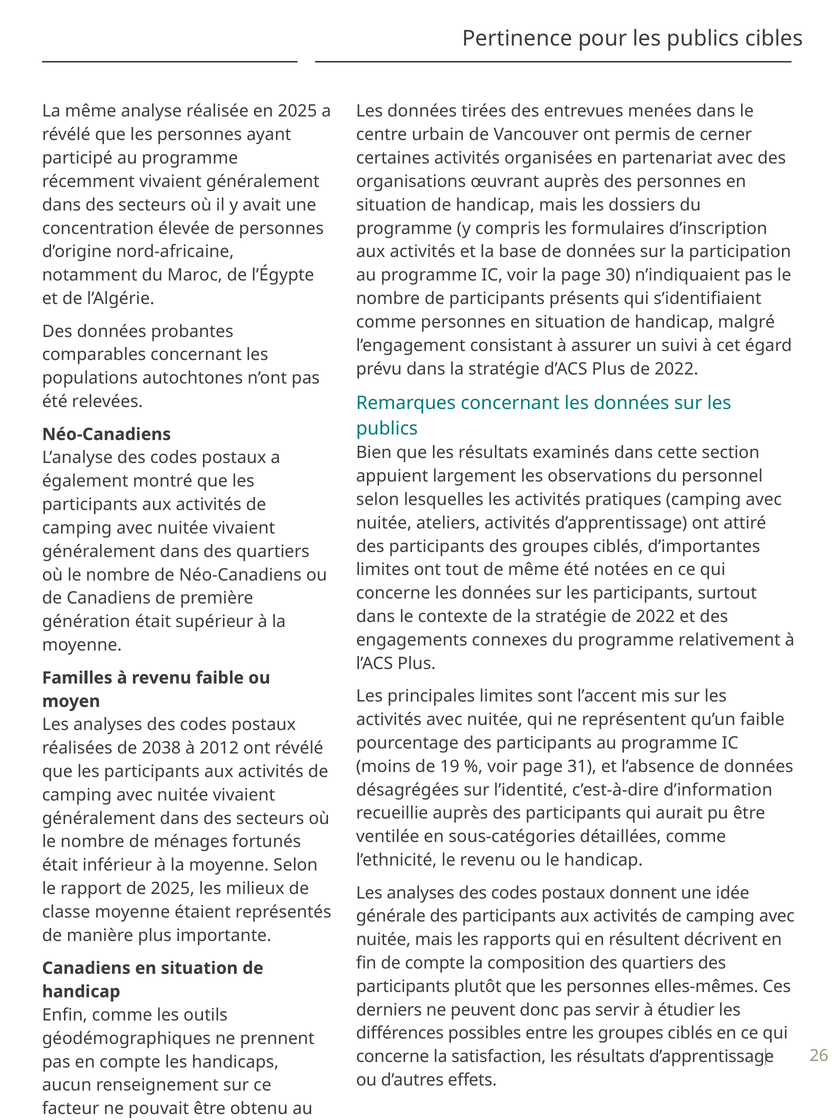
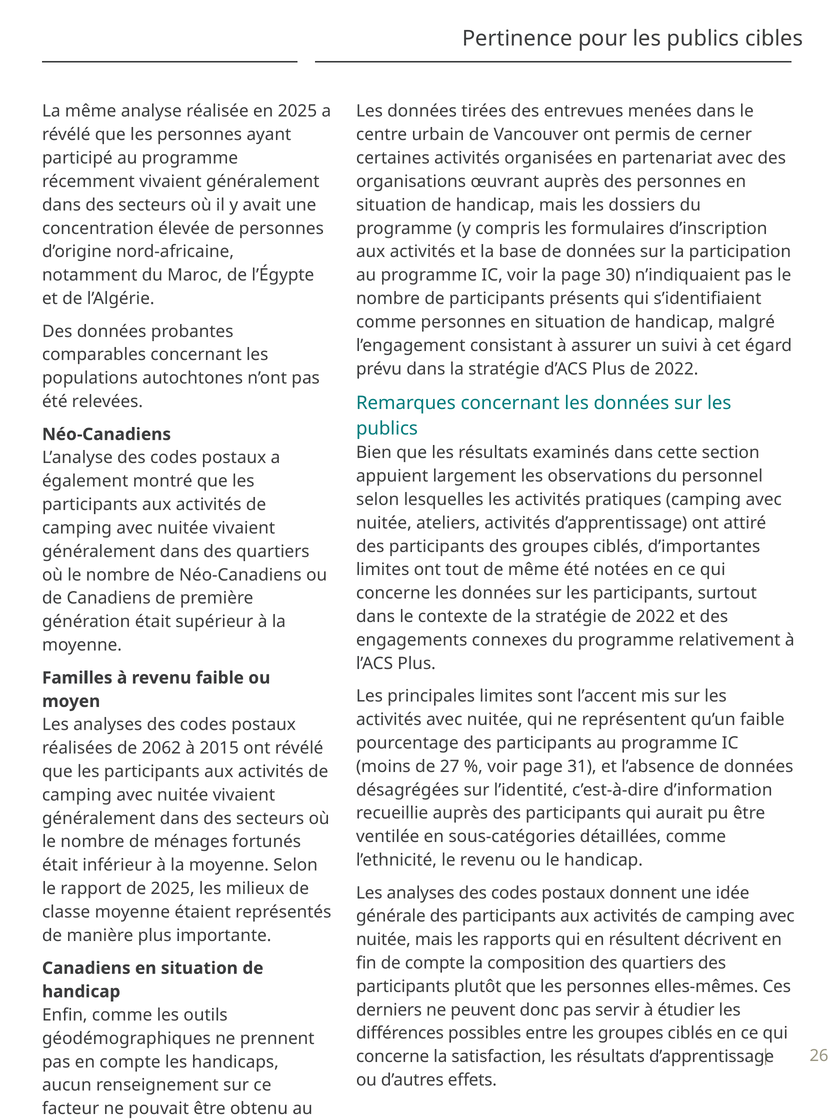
2038: 2038 -> 2062
2012: 2012 -> 2015
19: 19 -> 27
